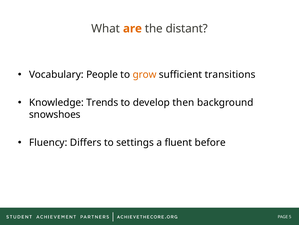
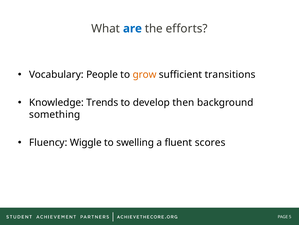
are colour: orange -> blue
distant: distant -> efforts
snowshoes: snowshoes -> something
Differs: Differs -> Wiggle
settings: settings -> swelling
before: before -> scores
